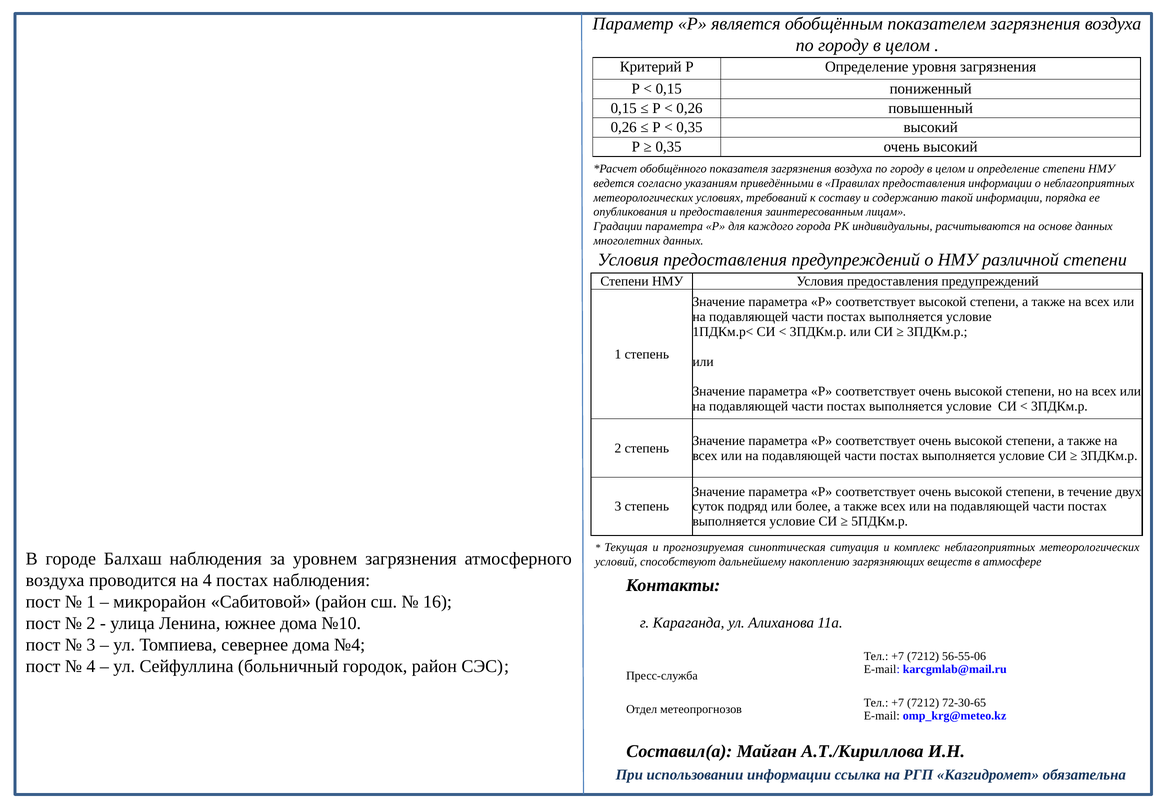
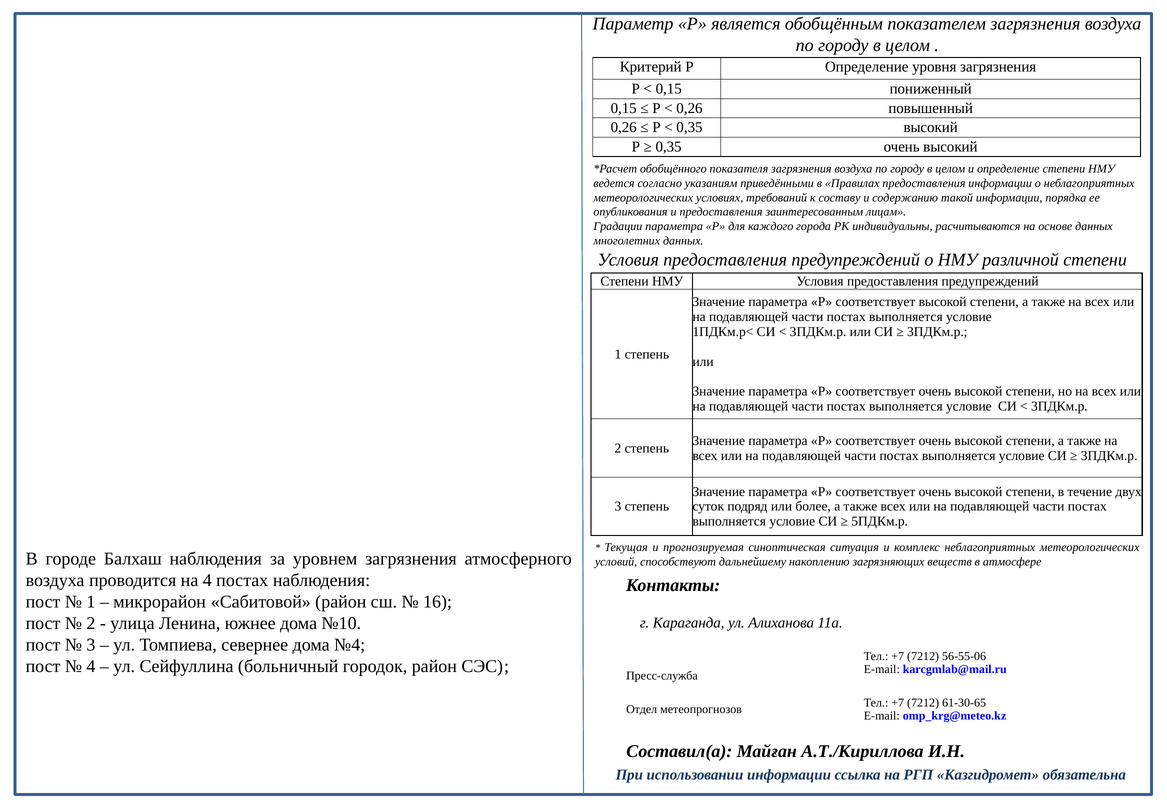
72-30-65: 72-30-65 -> 61-30-65
